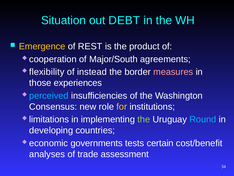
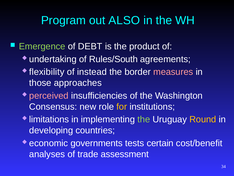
Situation: Situation -> Program
DEBT: DEBT -> ALSO
Emergence colour: yellow -> light green
REST: REST -> DEBT
cooperation: cooperation -> undertaking
Major/South: Major/South -> Rules/South
experiences: experiences -> approaches
perceived colour: light blue -> pink
Round colour: light blue -> yellow
